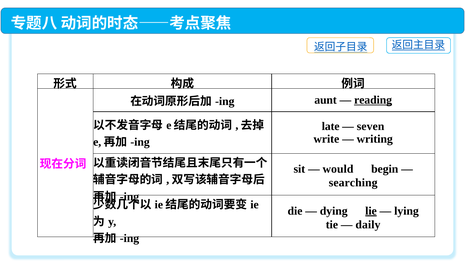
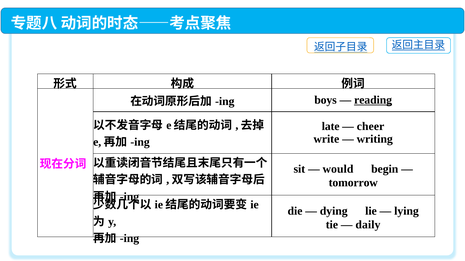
aunt: aunt -> boys
seven: seven -> cheer
searching: searching -> tomorrow
lie underline: present -> none
